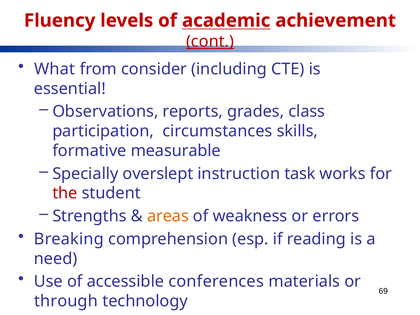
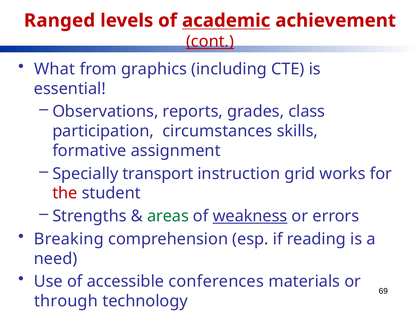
Fluency: Fluency -> Ranged
consider: consider -> graphics
measurable: measurable -> assignment
overslept: overslept -> transport
task: task -> grid
areas colour: orange -> green
weakness underline: none -> present
